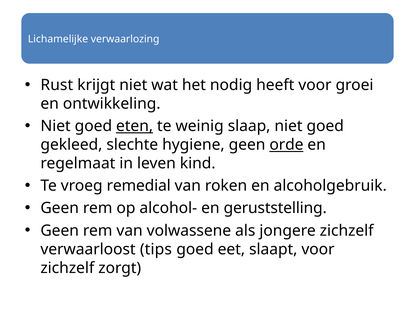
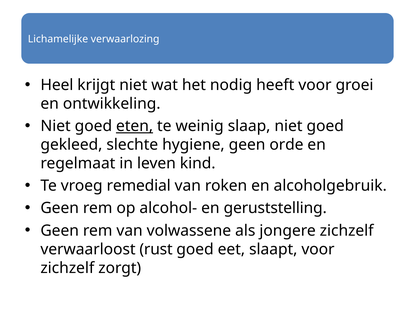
Rust: Rust -> Heel
orde underline: present -> none
tips: tips -> rust
